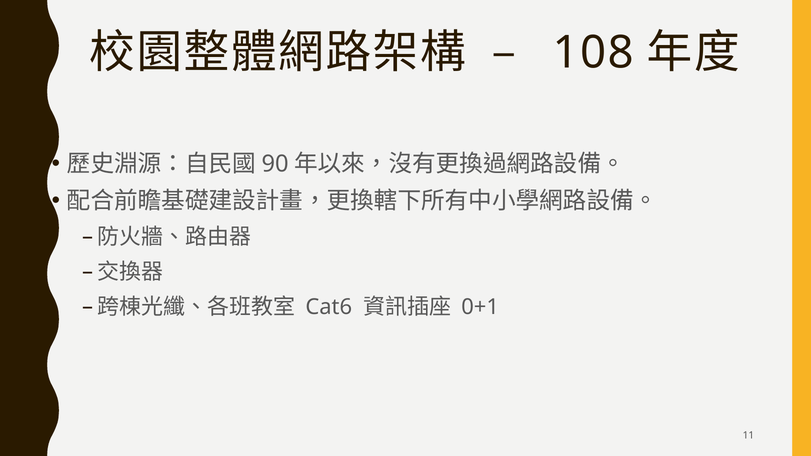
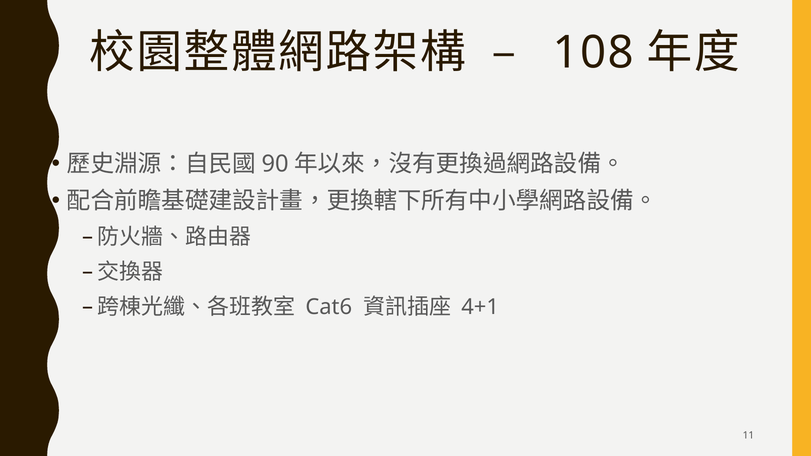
0+1: 0+1 -> 4+1
